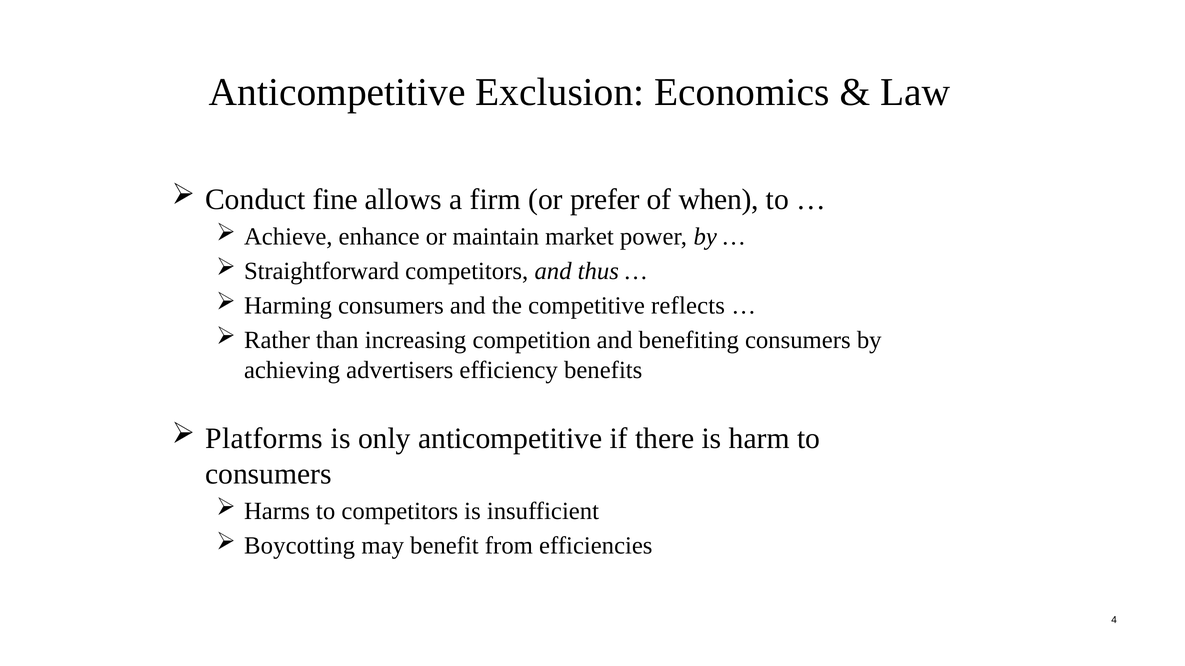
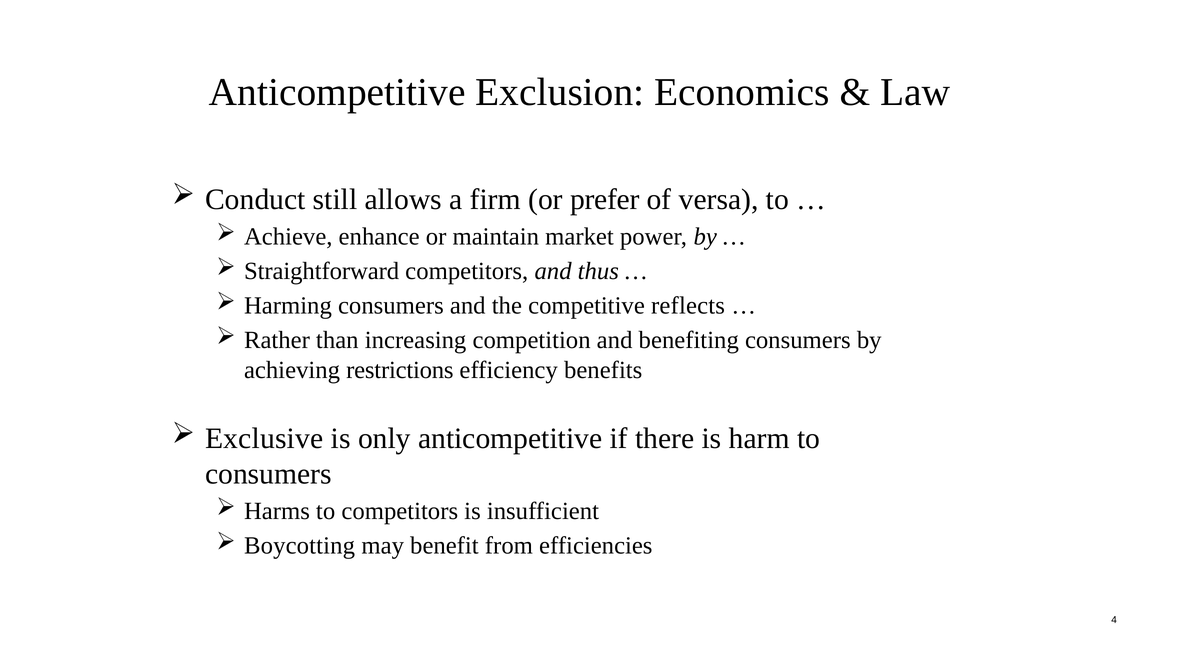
fine: fine -> still
when: when -> versa
advertisers: advertisers -> restrictions
Platforms: Platforms -> Exclusive
